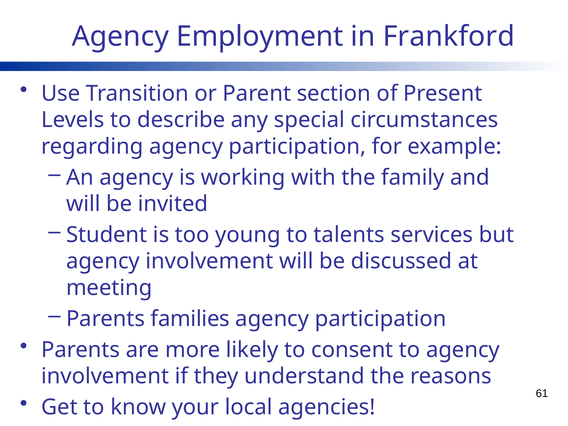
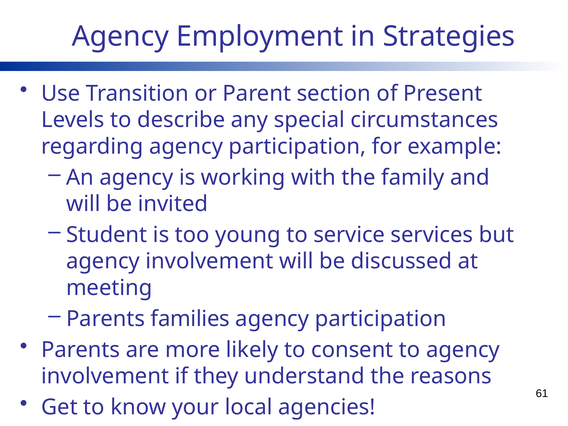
Frankford: Frankford -> Strategies
talents: talents -> service
